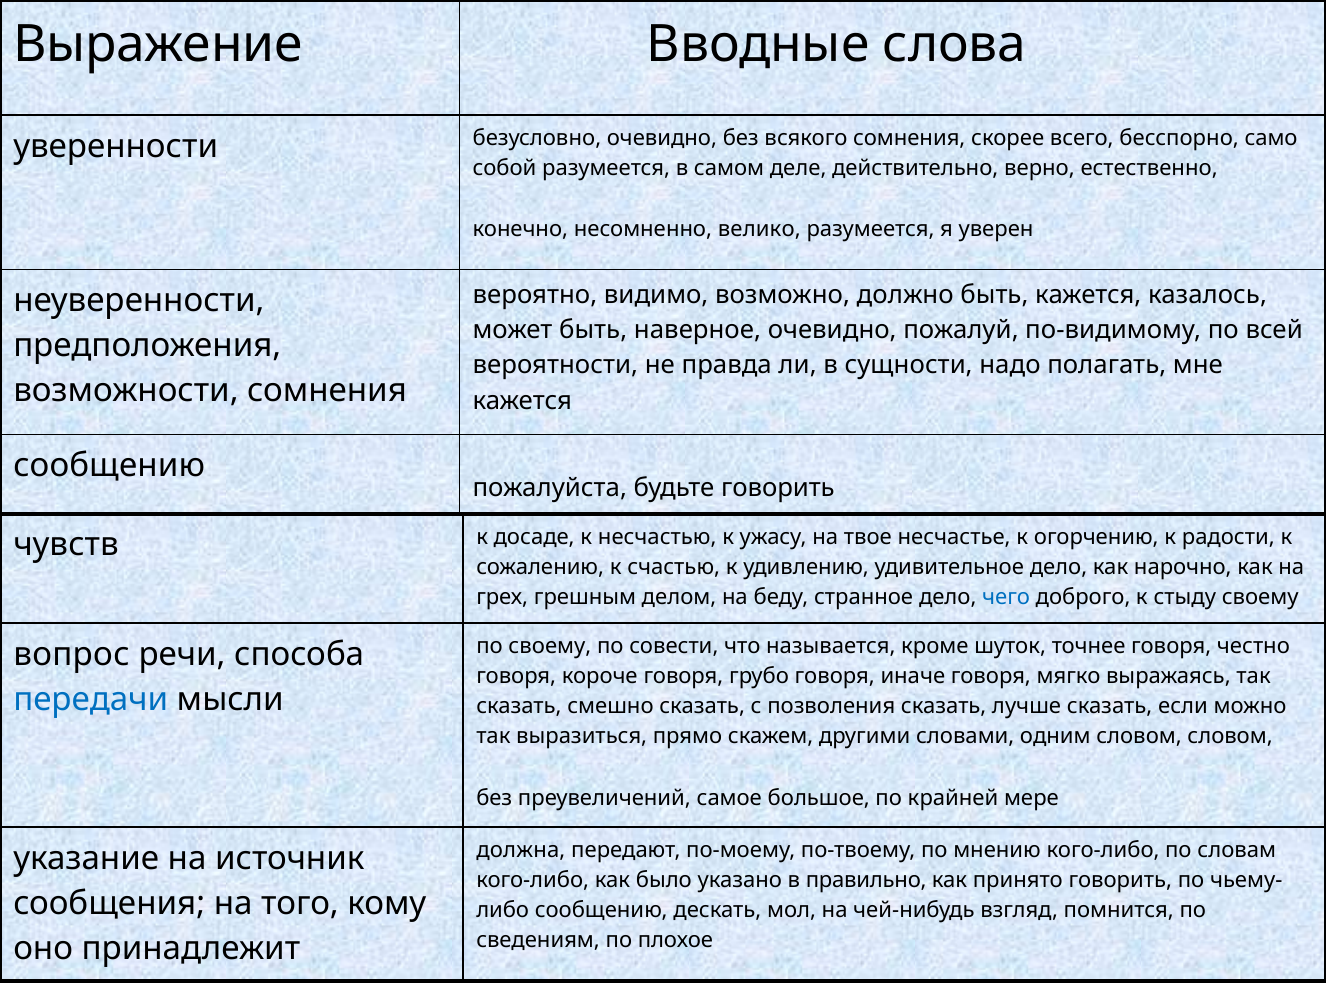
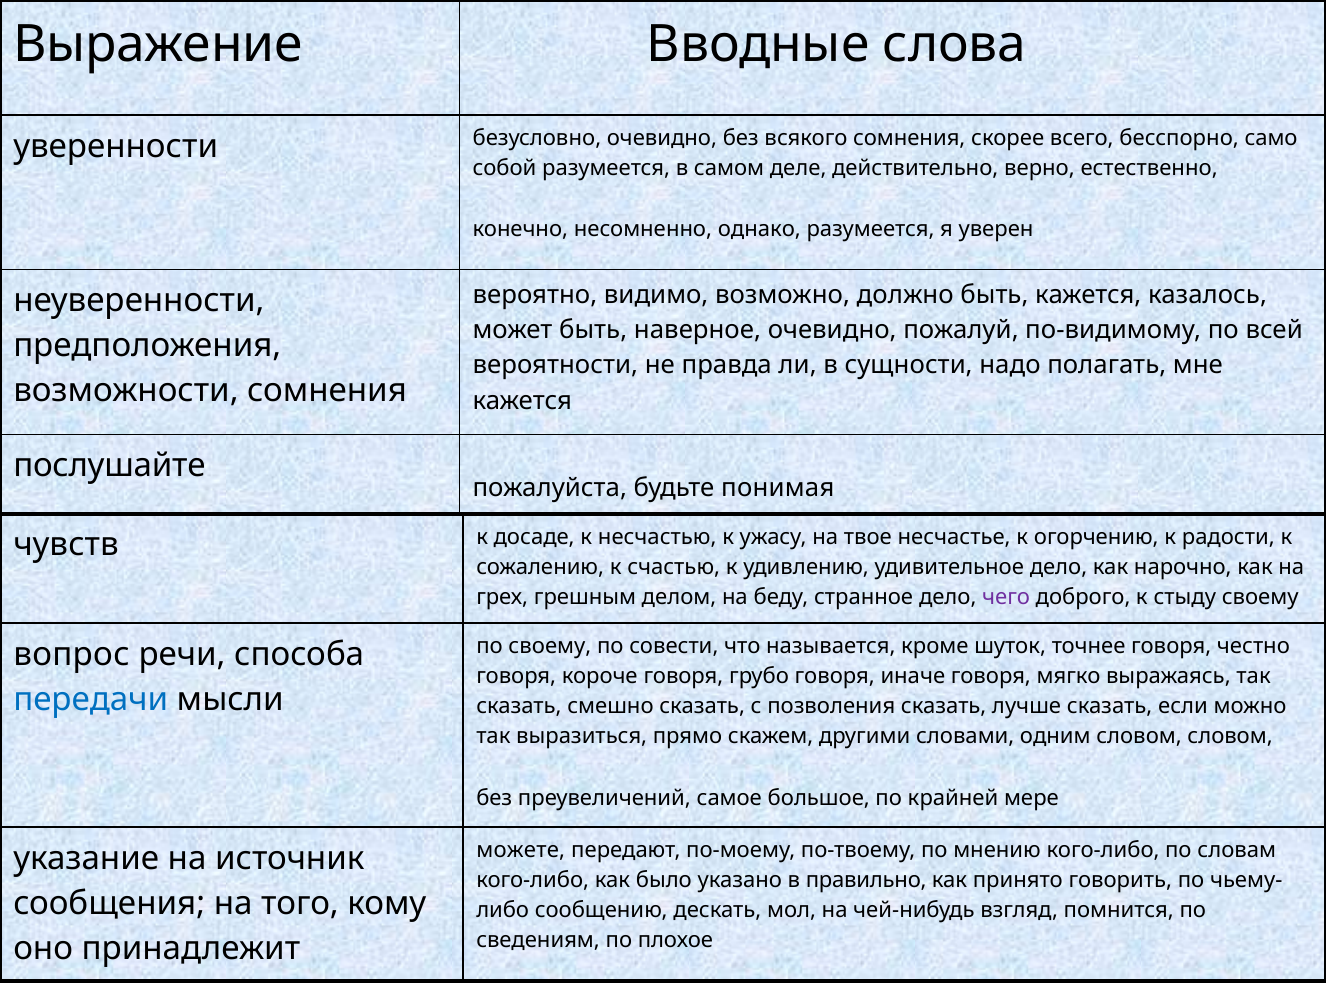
велико: велико -> однако
сообщению at (109, 465): сообщению -> послушайте
будьте говорить: говорить -> понимая
чего colour: blue -> purple
должна: должна -> можете
